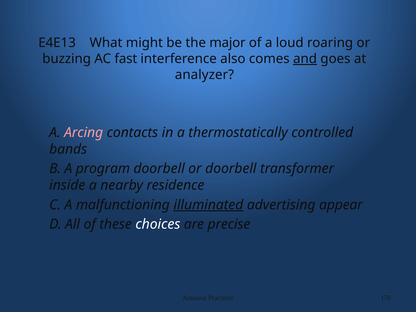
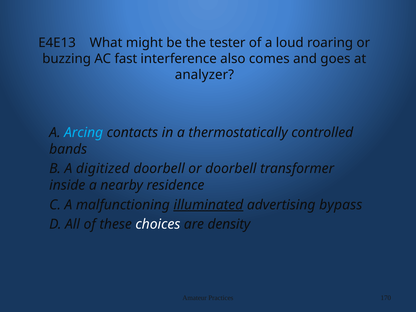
major: major -> tester
and underline: present -> none
Arcing colour: pink -> light blue
program: program -> digitized
appear: appear -> bypass
precise: precise -> density
